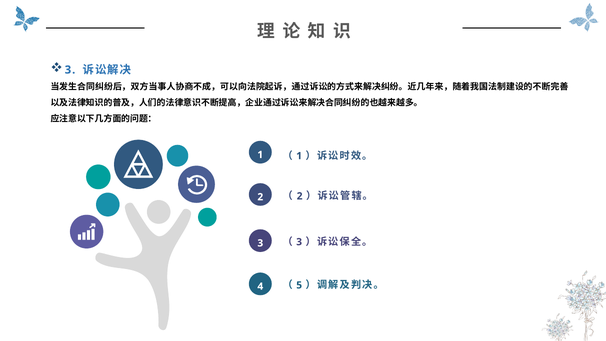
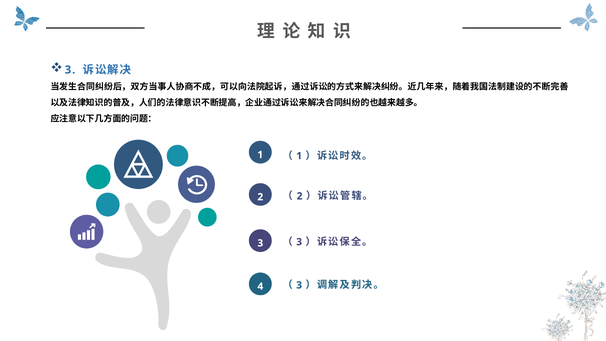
5 at (299, 285): 5 -> 3
